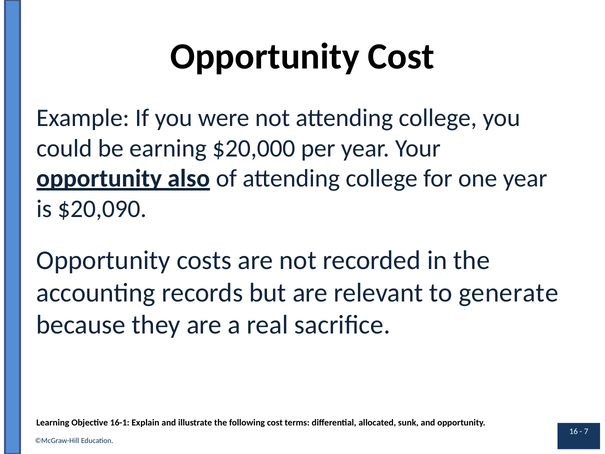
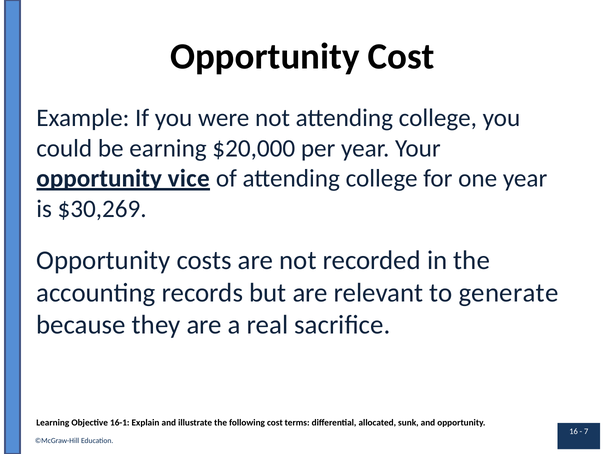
also: also -> vice
$20,090: $20,090 -> $30,269
